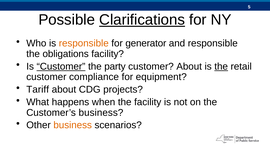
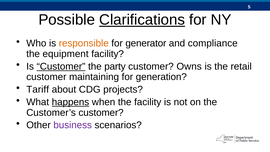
and responsible: responsible -> compliance
obligations: obligations -> equipment
customer About: About -> Owns
the at (221, 66) underline: present -> none
compliance: compliance -> maintaining
equipment: equipment -> generation
happens underline: none -> present
Customer’s business: business -> customer
business at (73, 125) colour: orange -> purple
